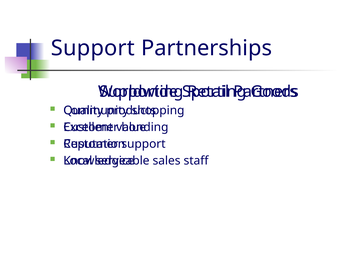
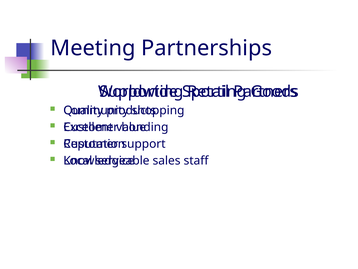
Support at (93, 48): Support -> Meeting
